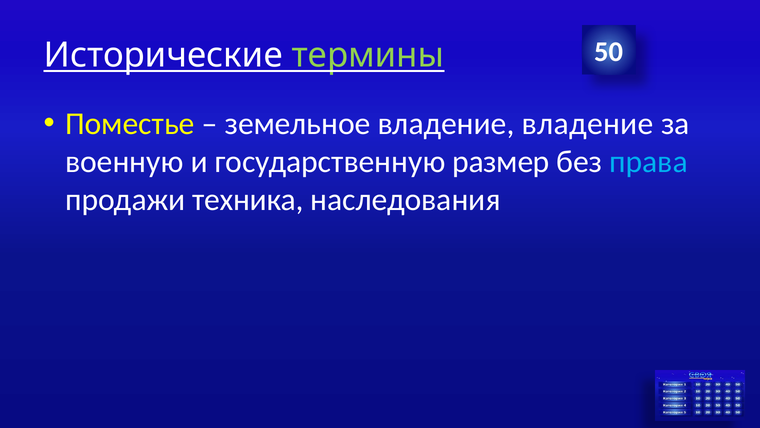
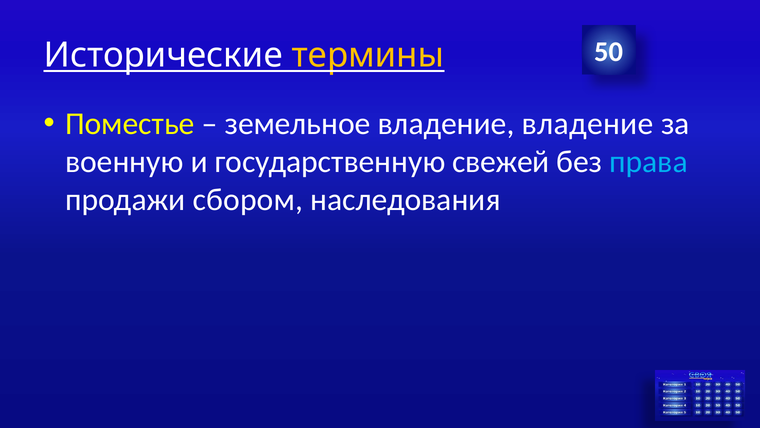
термины colour: light green -> yellow
размер: размер -> свежей
техника: техника -> сбором
